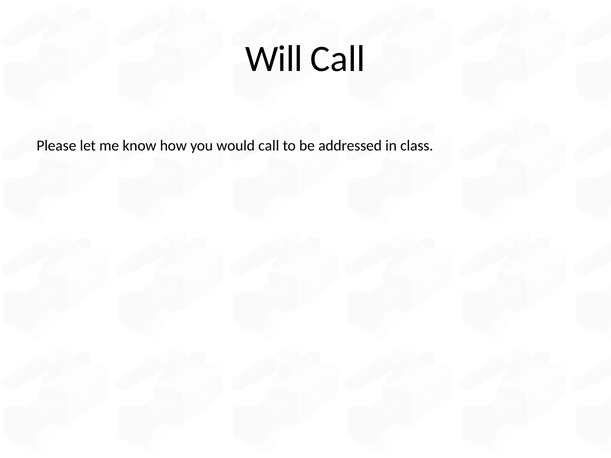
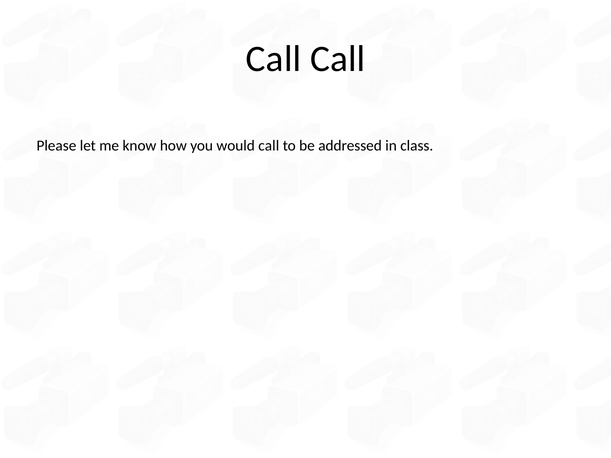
Will at (274, 59): Will -> Call
